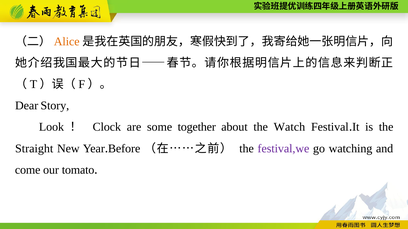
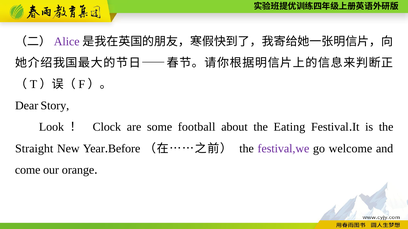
Alice colour: orange -> purple
together: together -> football
Watch: Watch -> Eating
watching: watching -> welcome
tomato: tomato -> orange
